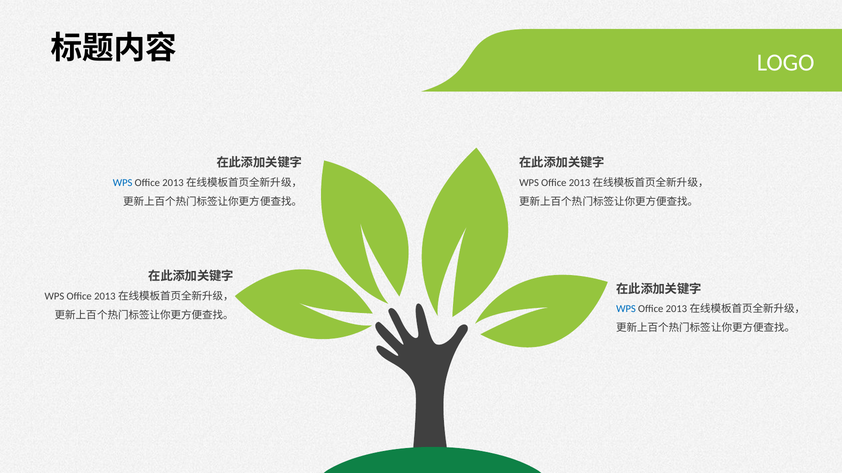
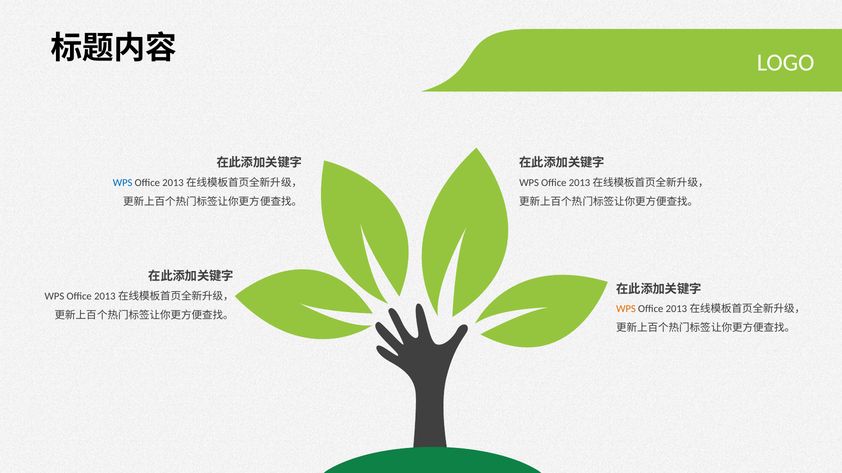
WPS at (626, 309) colour: blue -> orange
